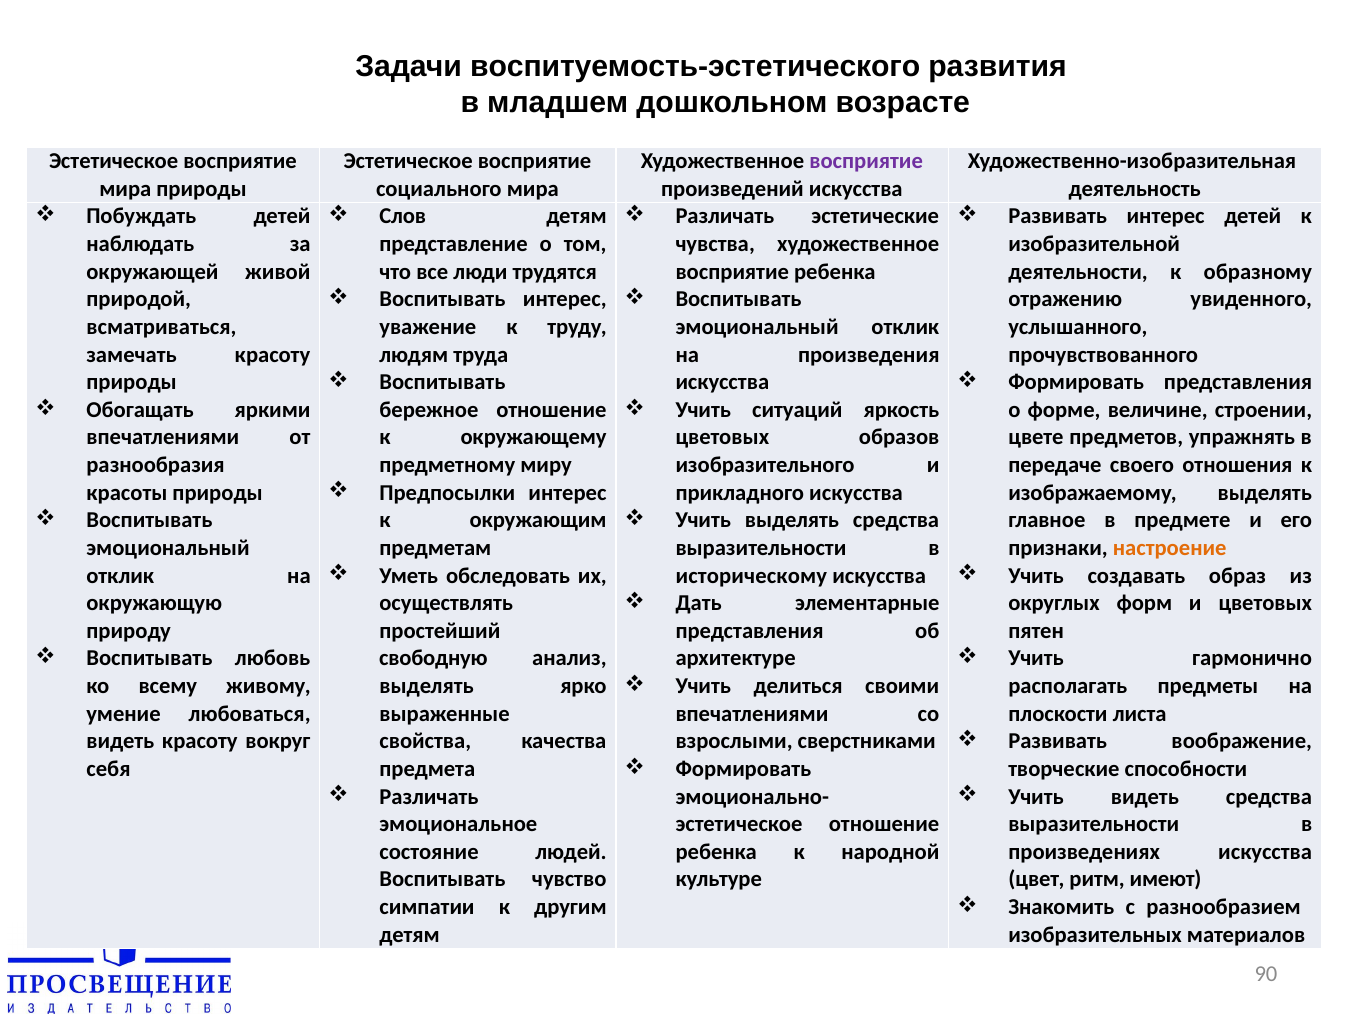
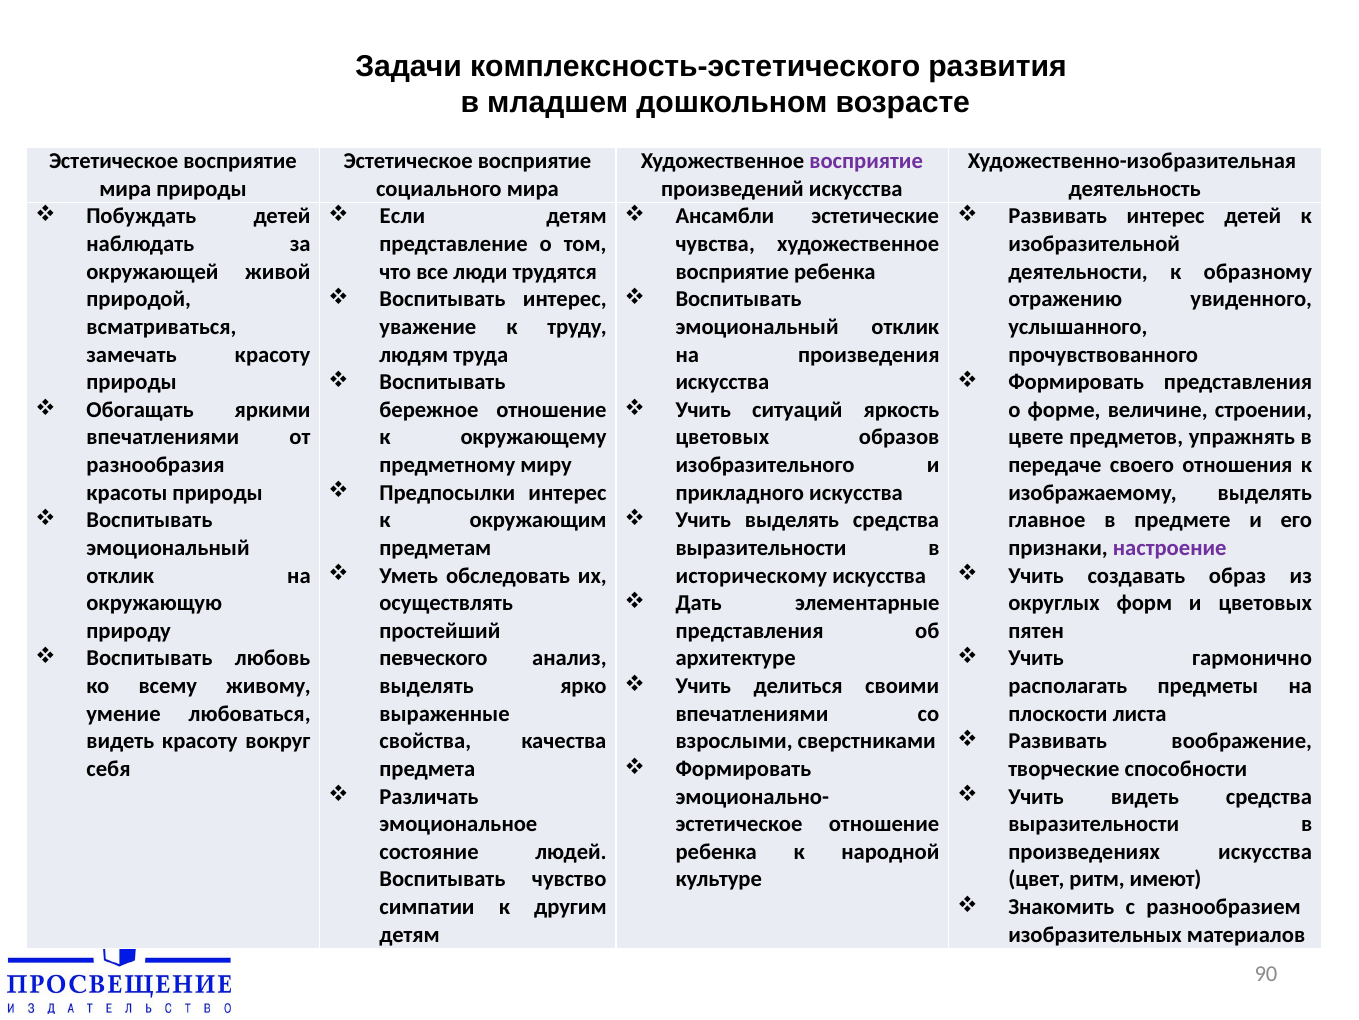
воспитуемость-эстетического: воспитуемость-эстетического -> комплексность-эстетического
Слов: Слов -> Если
Различать at (725, 216): Различать -> Ансамбли
настроение colour: orange -> purple
свободную: свободную -> певческого
